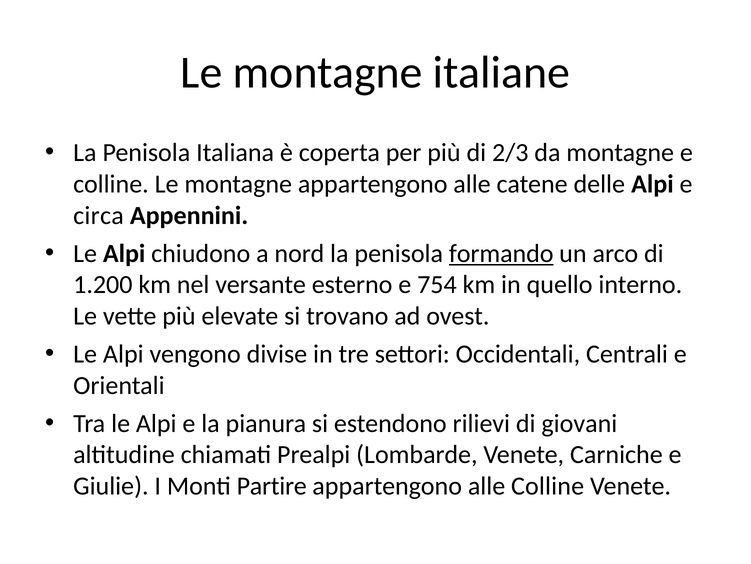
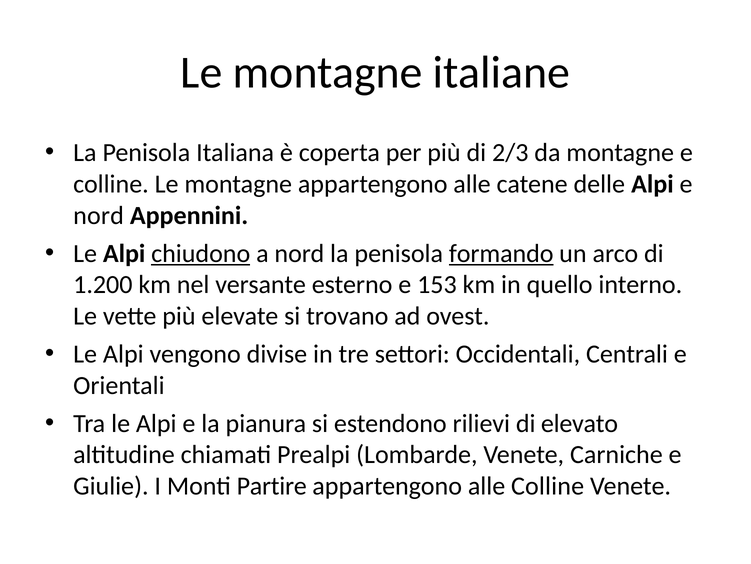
circa at (98, 215): circa -> nord
chiudono underline: none -> present
754: 754 -> 153
giovani: giovani -> elevato
